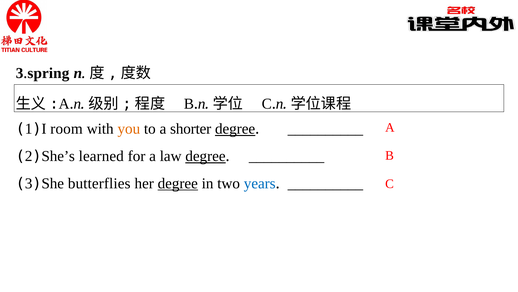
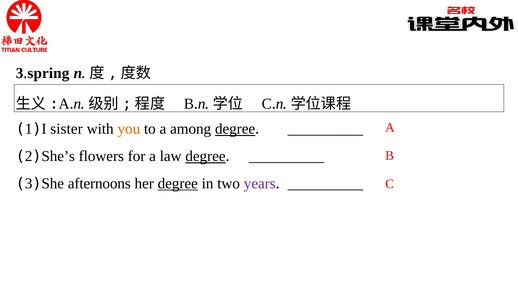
room: room -> sister
shorter: shorter -> among
learned: learned -> flowers
butterflies: butterflies -> afternoons
years colour: blue -> purple
